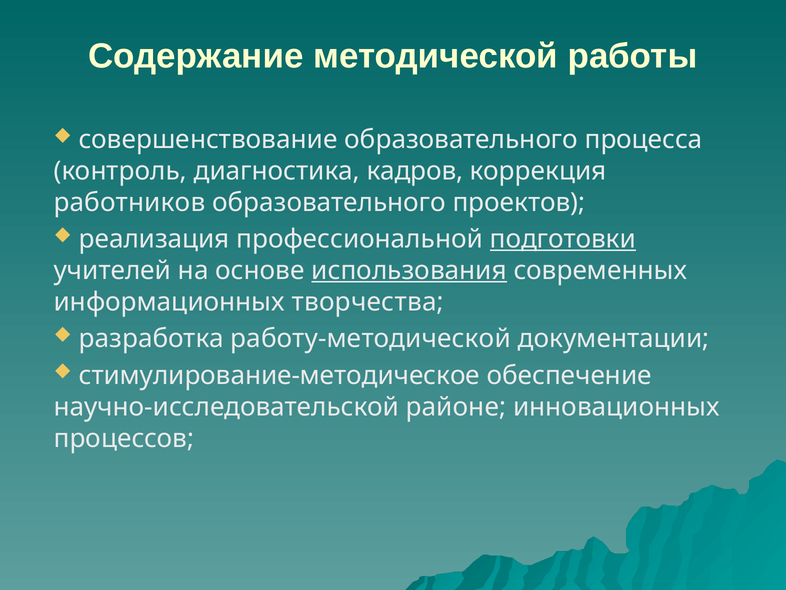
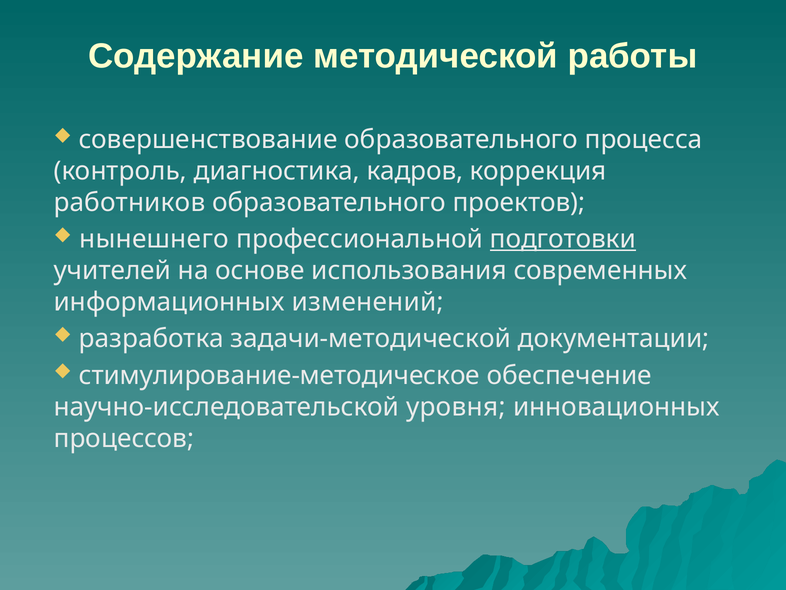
реализация: реализация -> нынешнего
использования underline: present -> none
творчества: творчества -> изменений
работу-методической: работу-методической -> задачи-методической
районе: районе -> уровня
